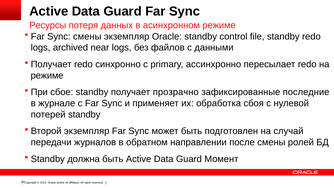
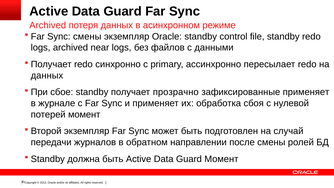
Ресурсы at (48, 25): Ресурсы -> Archived
режиме at (47, 75): режиме -> данных
зафиксированные последние: последние -> применяет
потерей standby: standby -> момент
